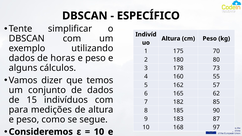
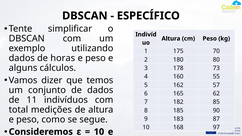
15: 15 -> 11
para: para -> total
